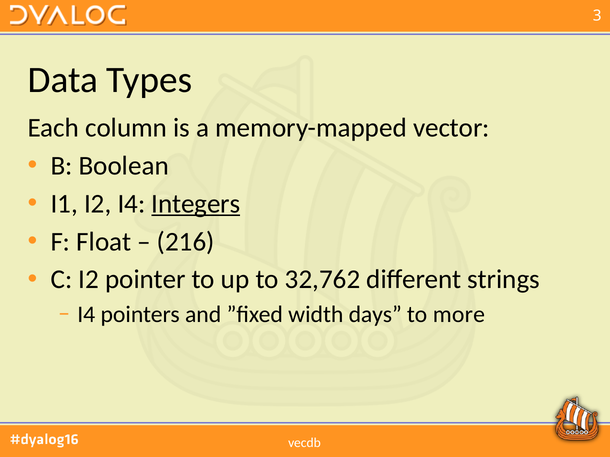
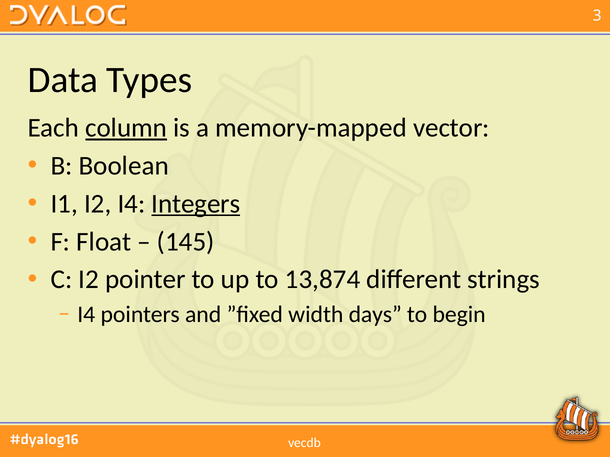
column underline: none -> present
216: 216 -> 145
32,762: 32,762 -> 13,874
more: more -> begin
